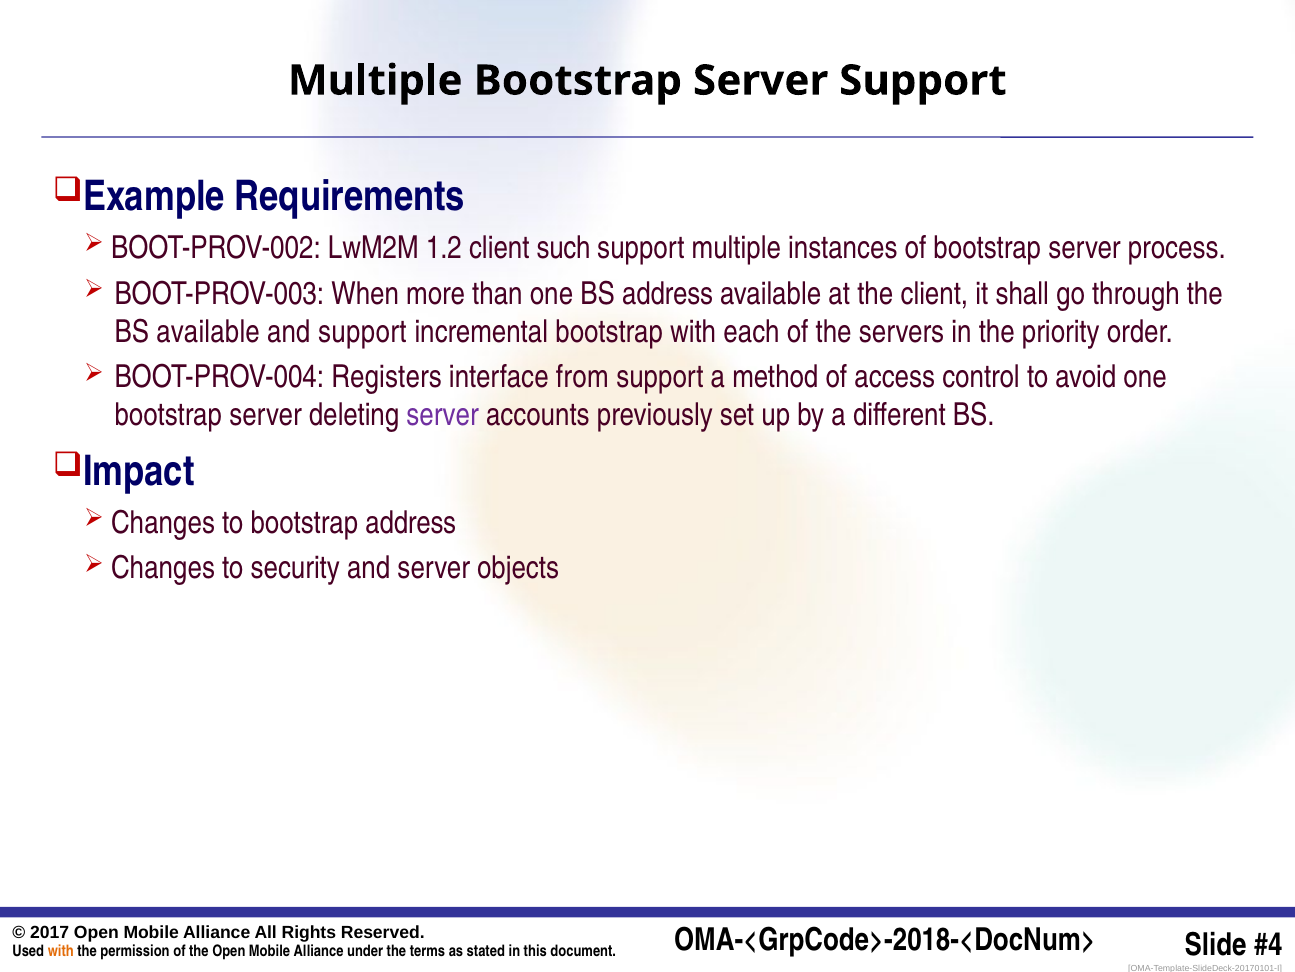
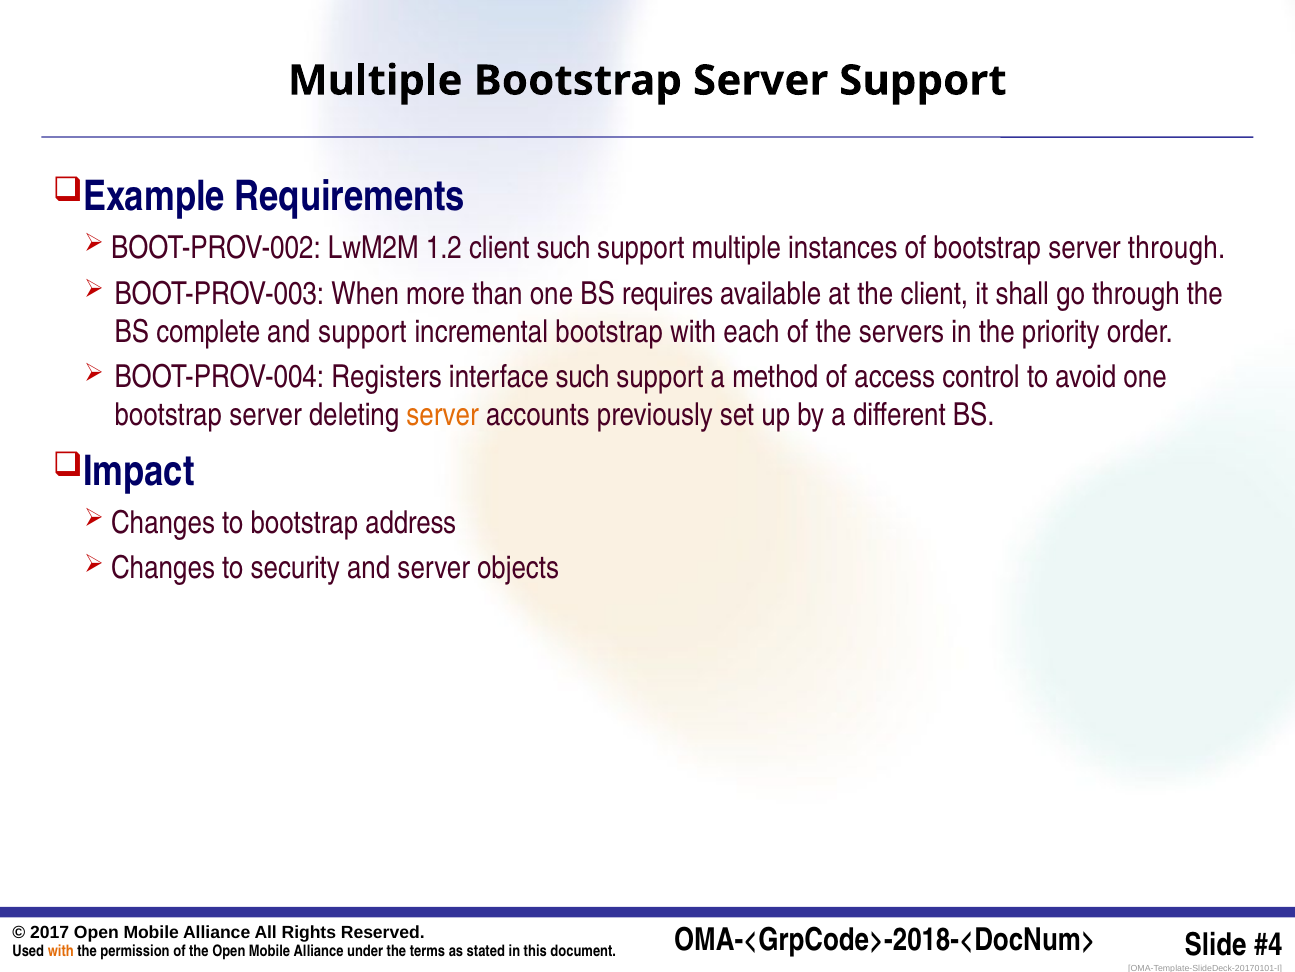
server process: process -> through
BS address: address -> requires
BS available: available -> complete
interface from: from -> such
server at (443, 415) colour: purple -> orange
